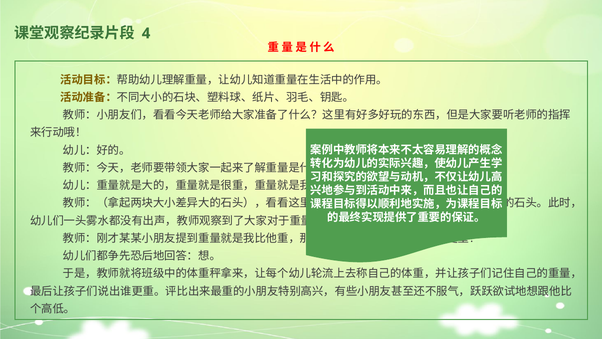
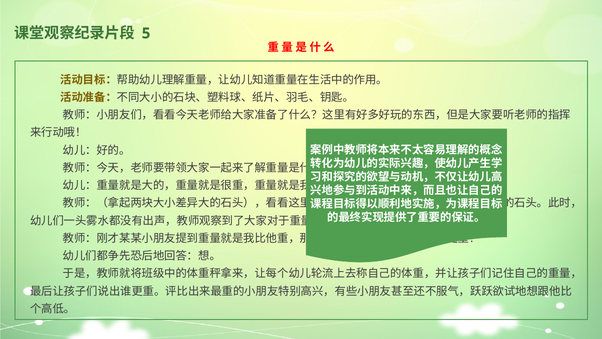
4: 4 -> 5
